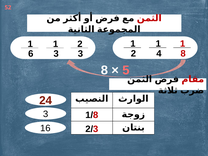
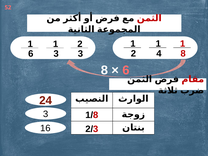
5 at (126, 70): 5 -> 6
